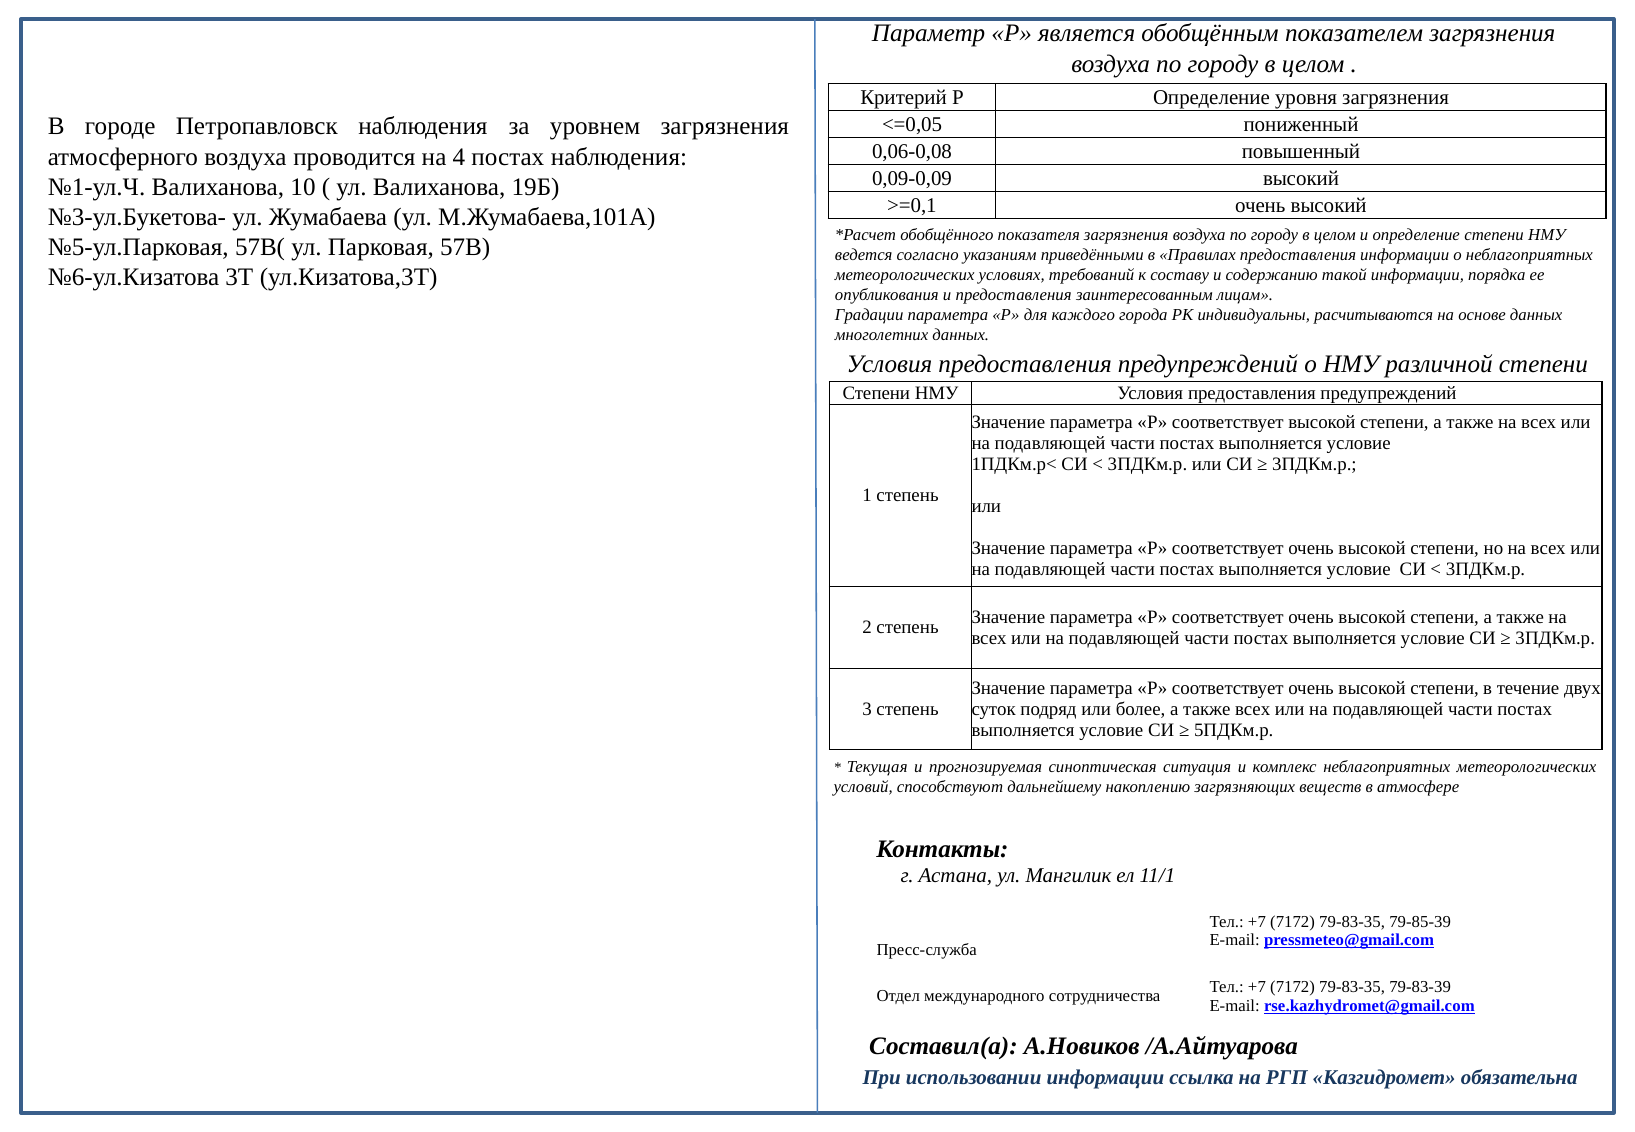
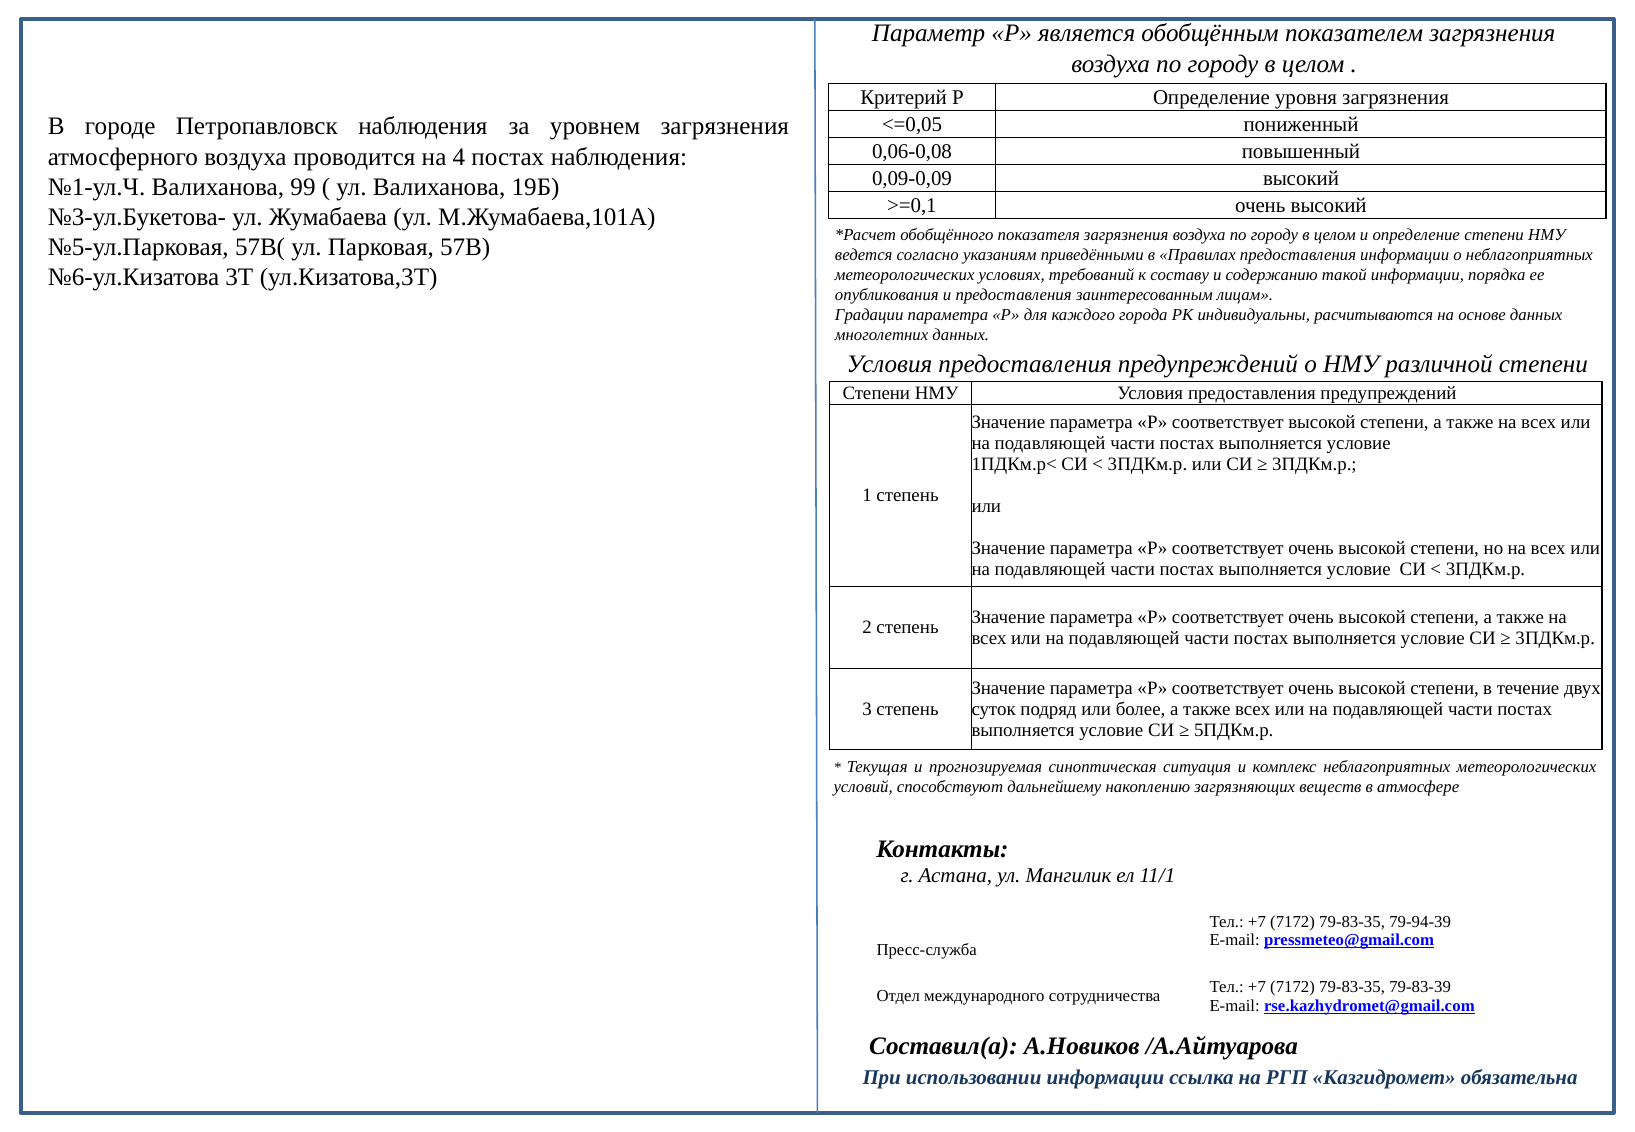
10: 10 -> 99
79-85-39: 79-85-39 -> 79-94-39
